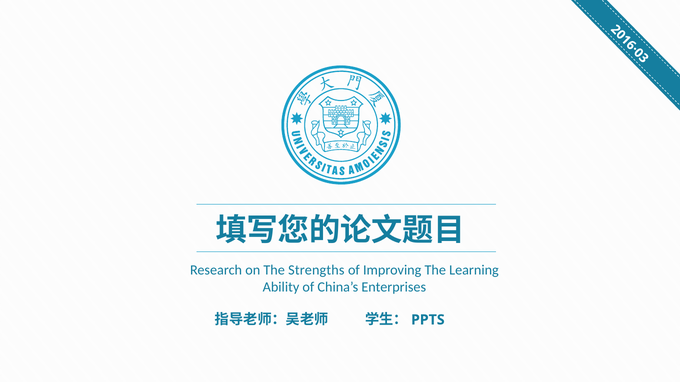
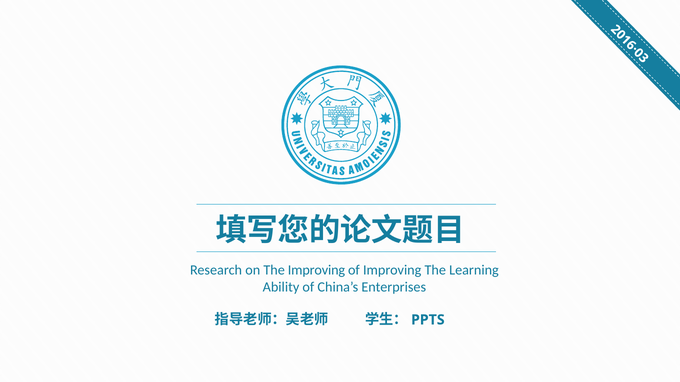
The Strengths: Strengths -> Improving
